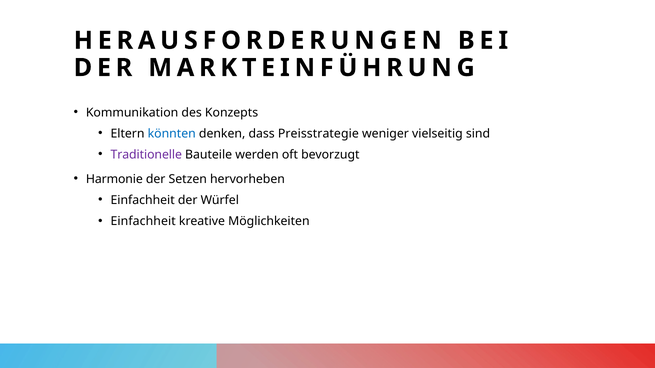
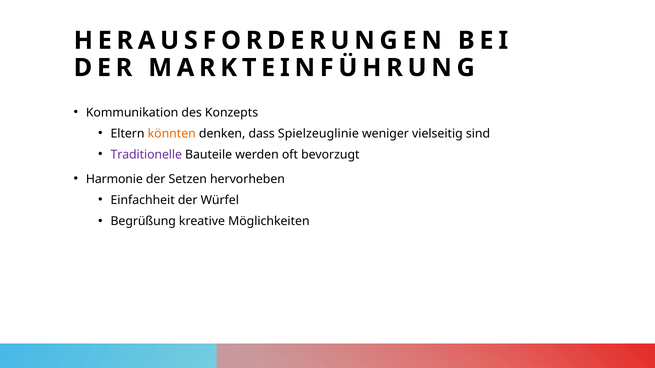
könnten colour: blue -> orange
Preisstrategie: Preisstrategie -> Spielzeuglinie
Einfachheit at (143, 221): Einfachheit -> Begrüßung
